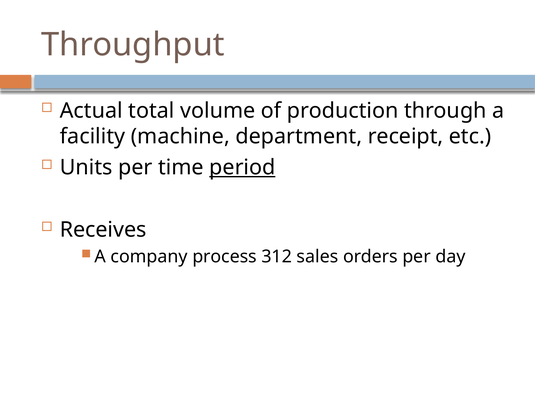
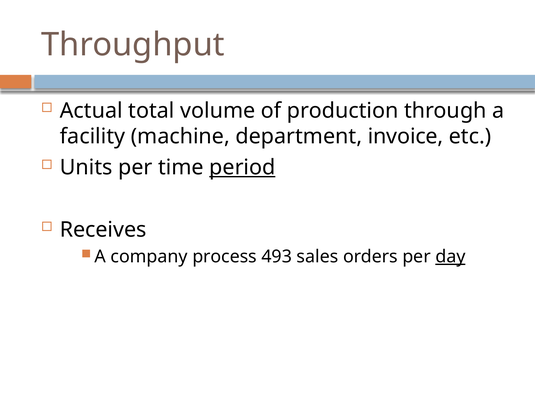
receipt: receipt -> invoice
312: 312 -> 493
day underline: none -> present
